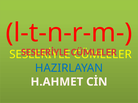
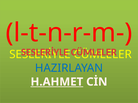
H.AHMET underline: none -> present
